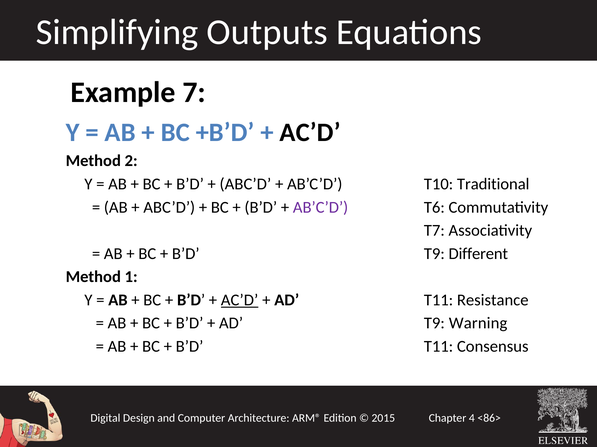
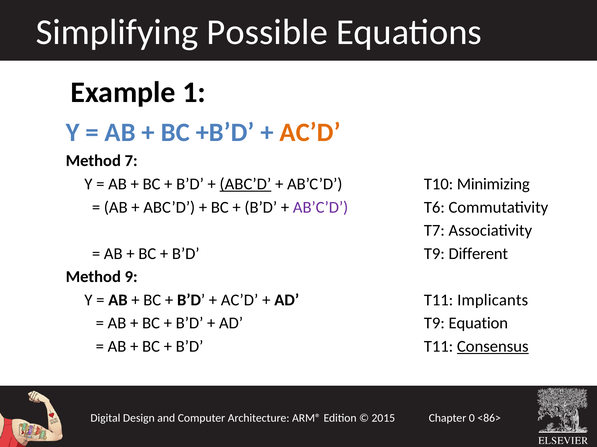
Outputs: Outputs -> Possible
7: 7 -> 1
AC’D at (310, 133) colour: black -> orange
2: 2 -> 7
ABC’D at (245, 184) underline: none -> present
Traditional: Traditional -> Minimizing
1: 1 -> 9
AC’D at (240, 300) underline: present -> none
Resistance: Resistance -> Implicants
Warning: Warning -> Equation
Consensus underline: none -> present
4: 4 -> 0
